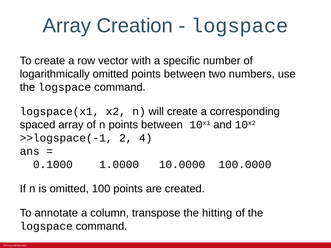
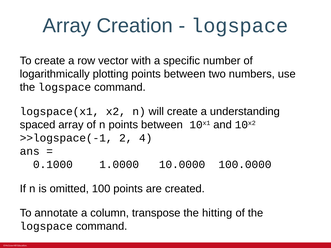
logarithmically omitted: omitted -> plotting
corresponding: corresponding -> understanding
